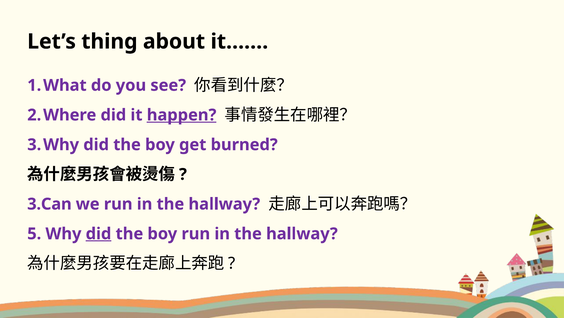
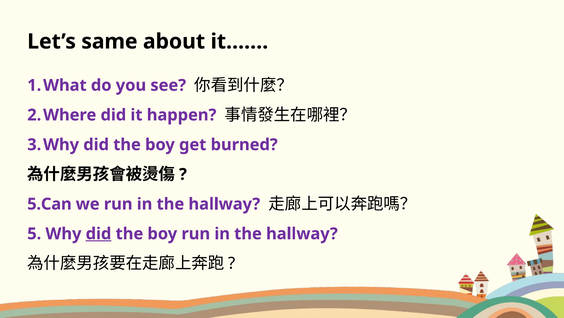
thing: thing -> same
happen underline: present -> none
3.Can: 3.Can -> 5.Can
